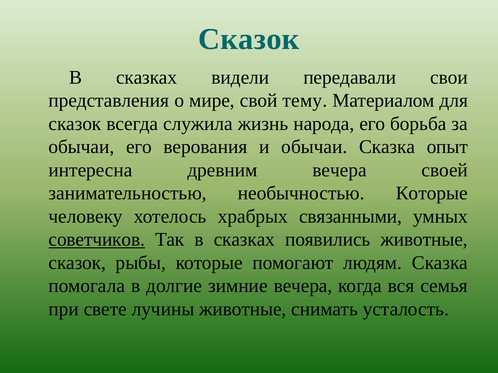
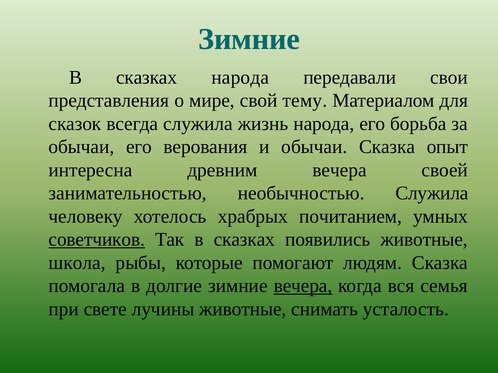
Сказок at (249, 39): Сказок -> Зимние
сказках видели: видели -> народа
необычностью Которые: Которые -> Служила
связанными: связанными -> почитанием
сказок at (77, 263): сказок -> школа
вечера at (303, 286) underline: none -> present
